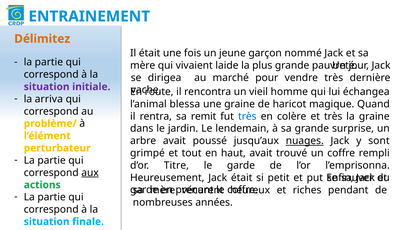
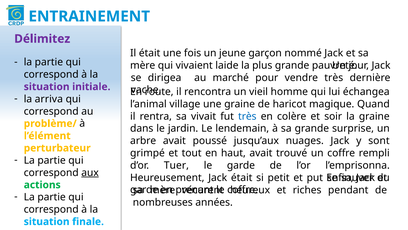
Délimitez colour: orange -> purple
blessa: blessa -> village
remit: remit -> vivait
et très: très -> soir
nuages underline: present -> none
Titre: Titre -> Tuer
